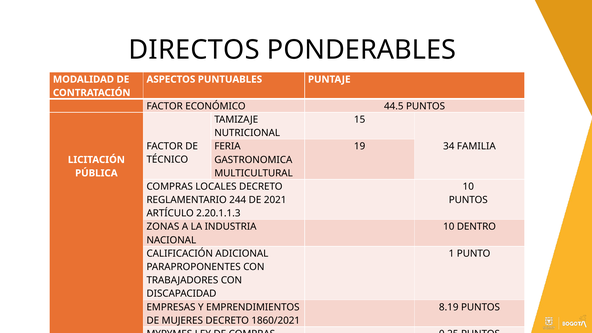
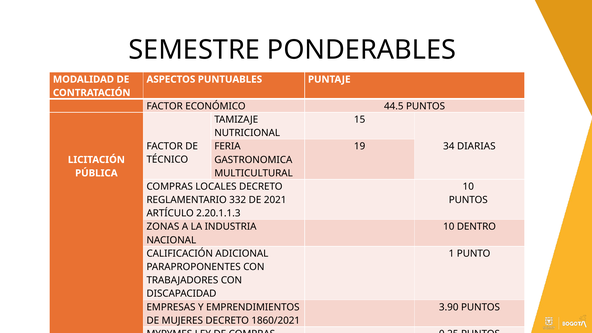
DIRECTOS: DIRECTOS -> SEMESTRE
FAMILIA: FAMILIA -> DIARIAS
244: 244 -> 332
8.19: 8.19 -> 3.90
